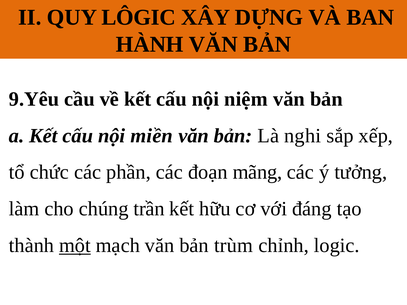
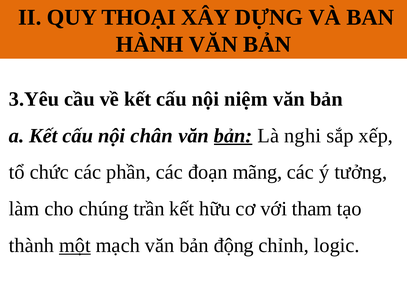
LÔGIC: LÔGIC -> THOẠI
9.Yêu: 9.Yêu -> 3.Yêu
miền: miền -> chân
bản at (233, 136) underline: none -> present
đáng: đáng -> tham
trùm: trùm -> động
